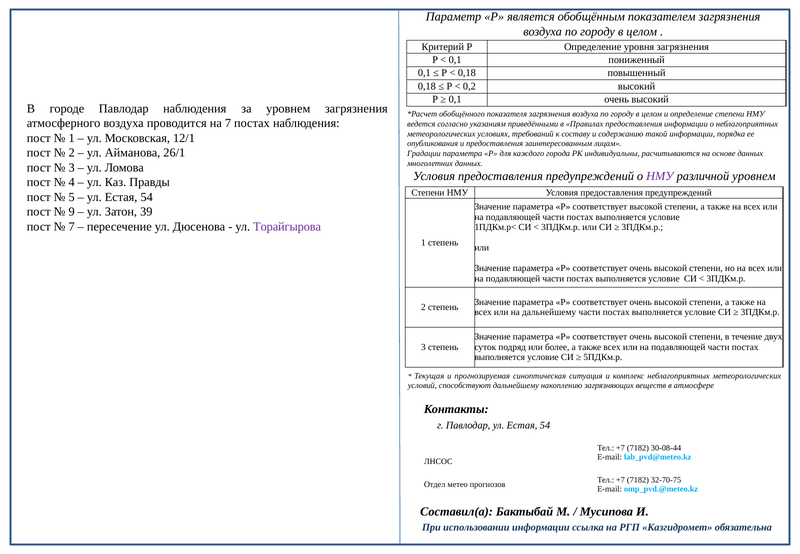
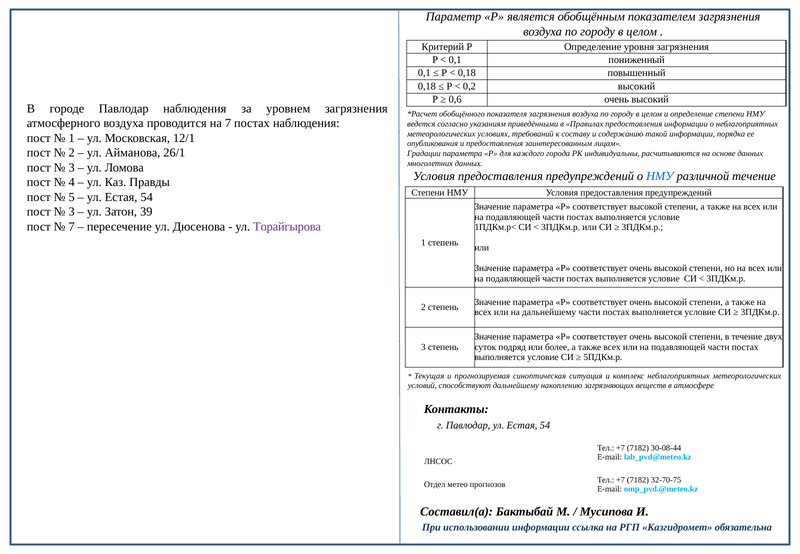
0,1 at (455, 99): 0,1 -> 0,6
НМУ at (660, 176) colour: purple -> blue
различной уровнем: уровнем -> течение
9 at (72, 212): 9 -> 3
